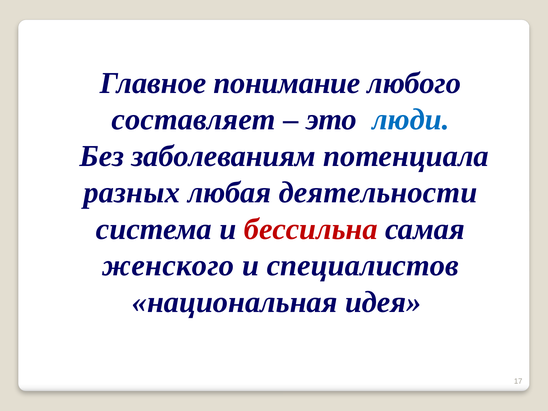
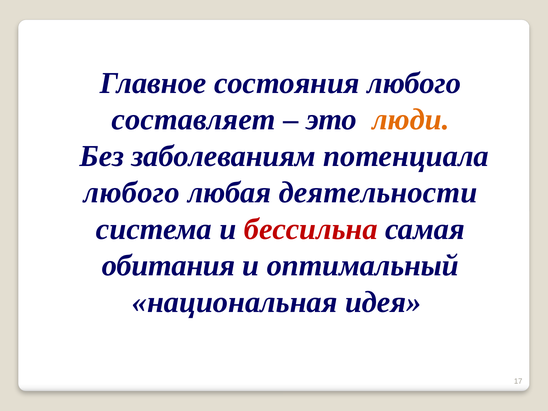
понимание: понимание -> состояния
люди colour: blue -> orange
разных at (132, 193): разных -> любого
женского: женского -> обитания
специалистов: специалистов -> оптимальный
